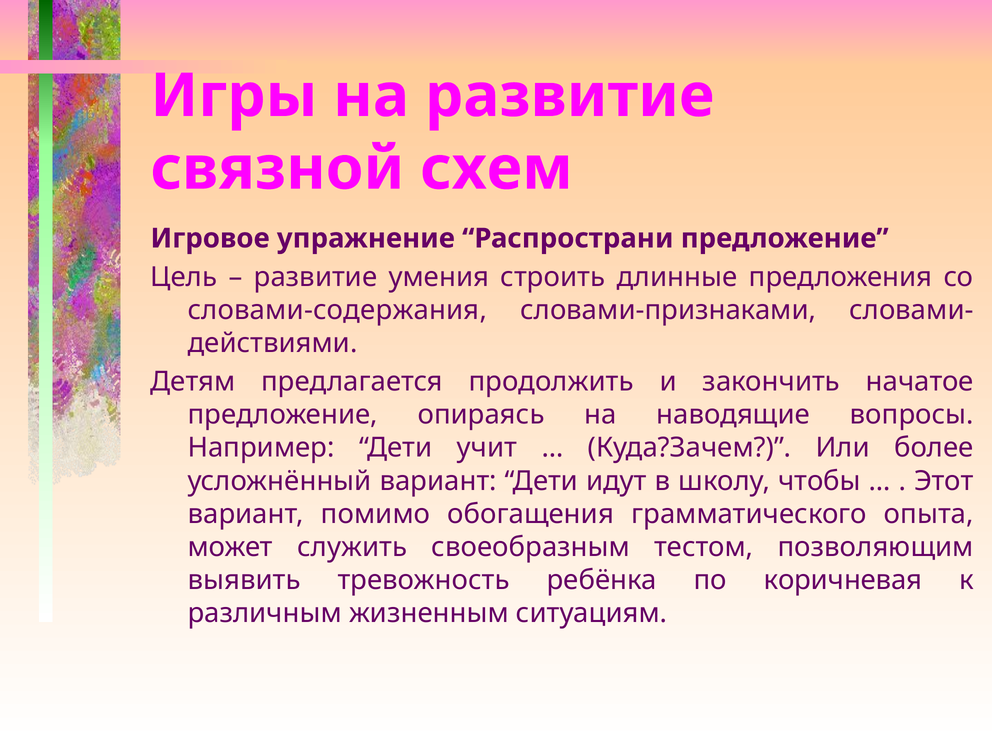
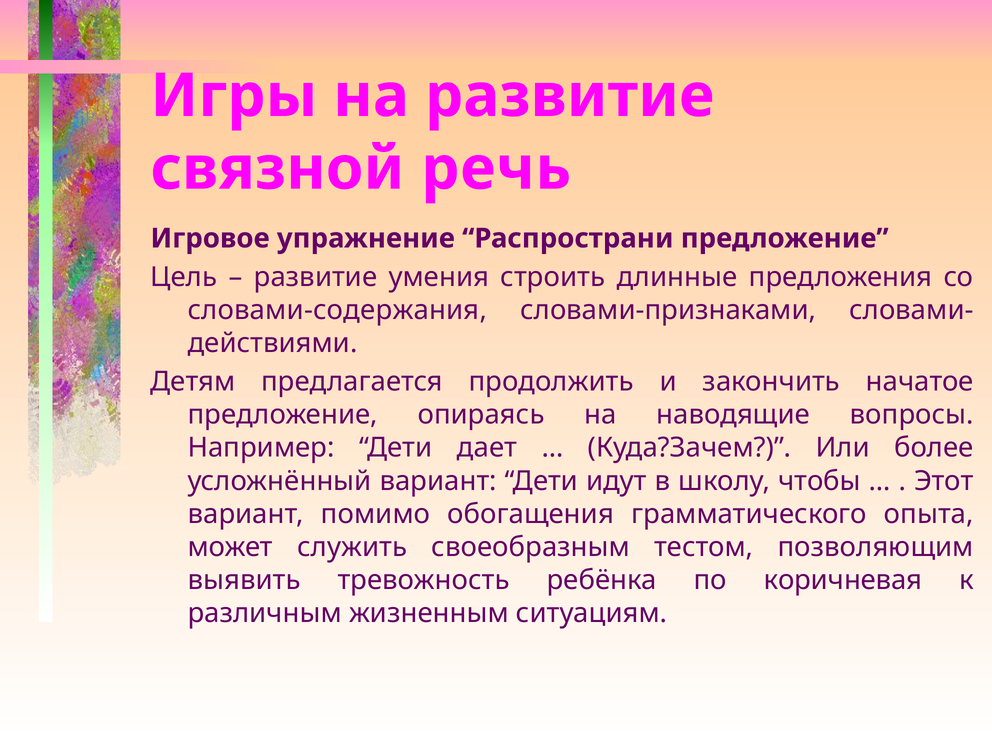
схем: схем -> речь
учит: учит -> дает
